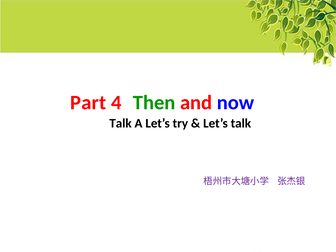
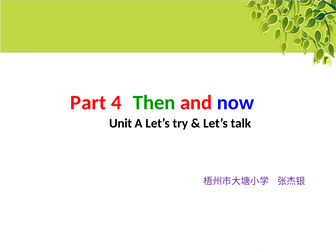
Talk at (120, 123): Talk -> Unit
